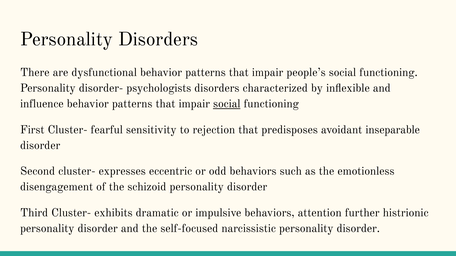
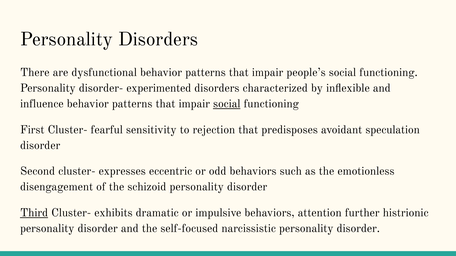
psychologists: psychologists -> experimented
inseparable: inseparable -> speculation
Third underline: none -> present
